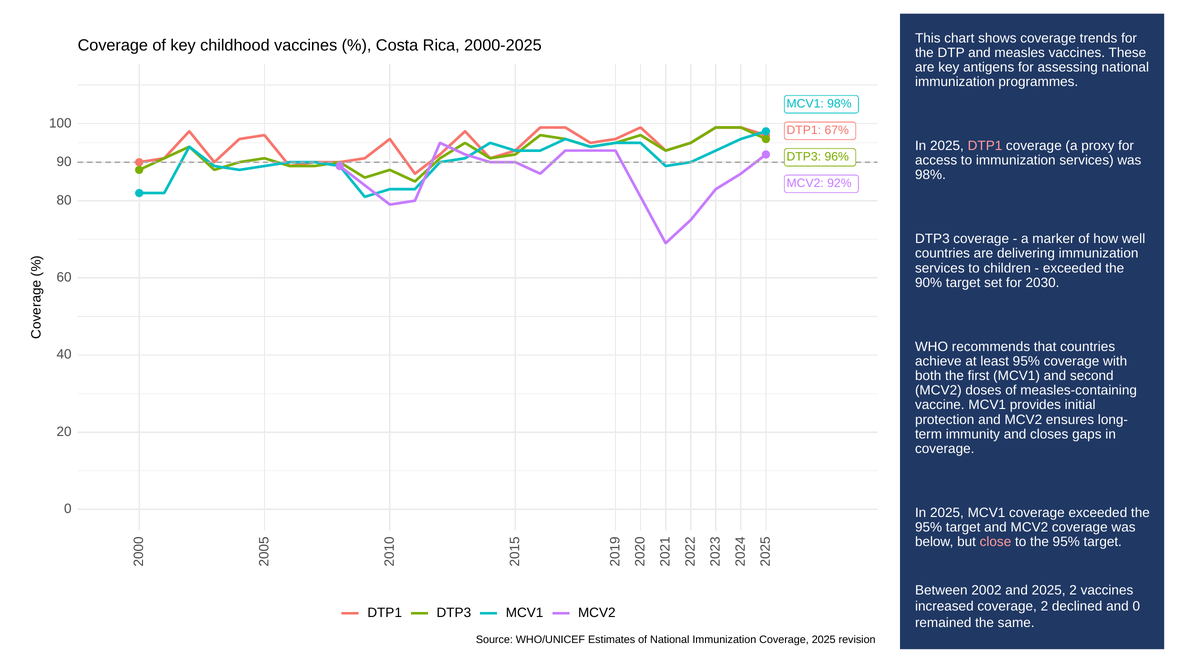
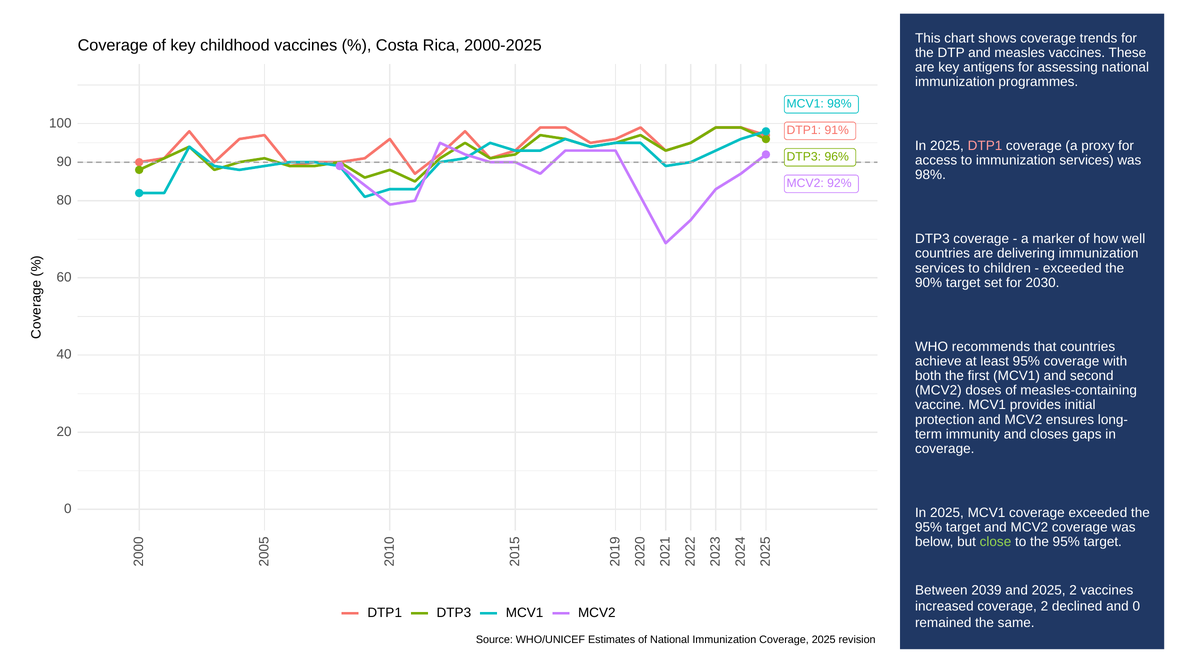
67%: 67% -> 91%
close colour: pink -> light green
2002: 2002 -> 2039
